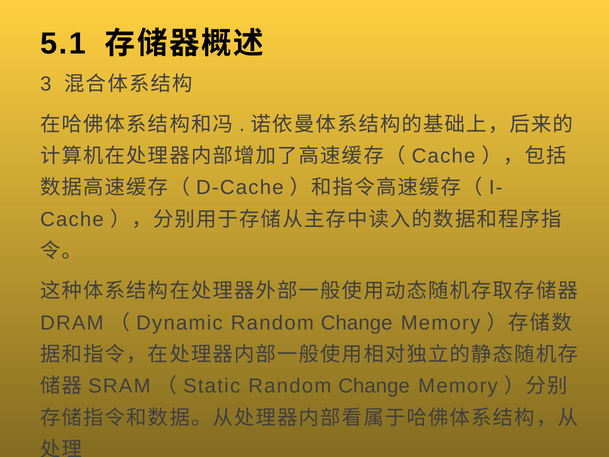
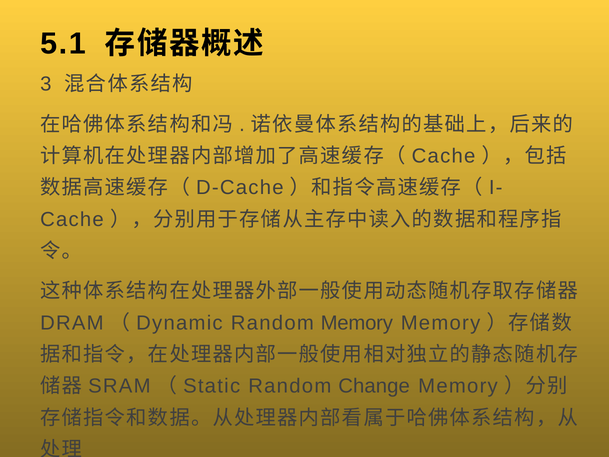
Change at (357, 323): Change -> Memory
